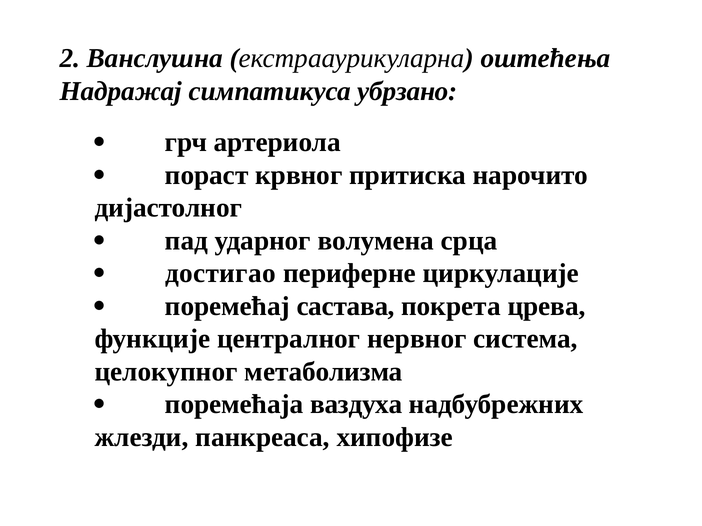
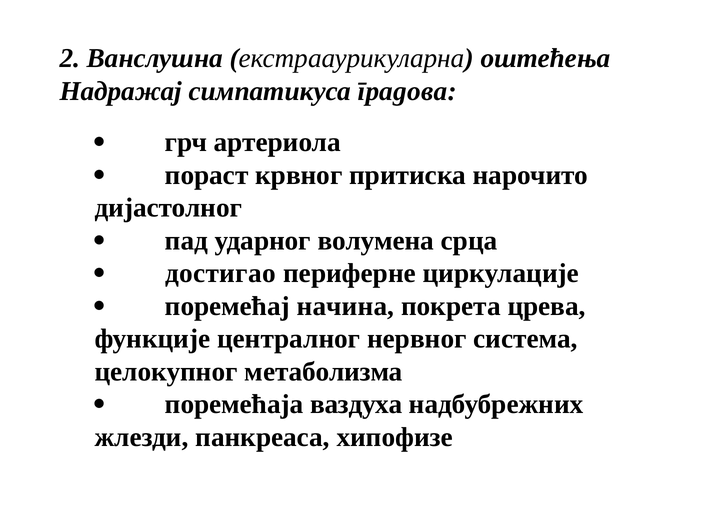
убрзано: убрзано -> градова
састава: састава -> начина
